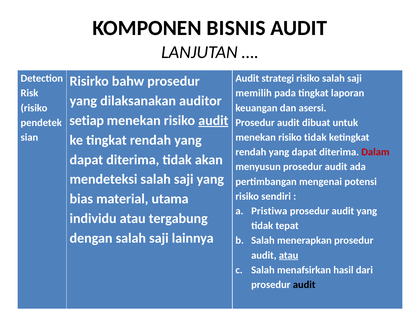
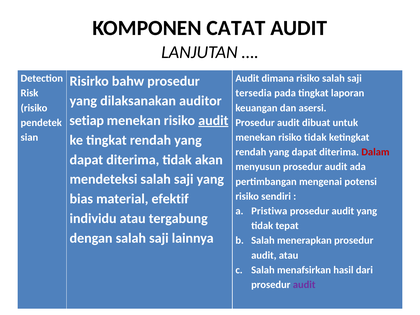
BISNIS: BISNIS -> CATAT
strategi: strategi -> dimana
memilih: memilih -> tersedia
utama: utama -> efektif
atau at (289, 255) underline: present -> none
audit at (304, 285) colour: black -> purple
